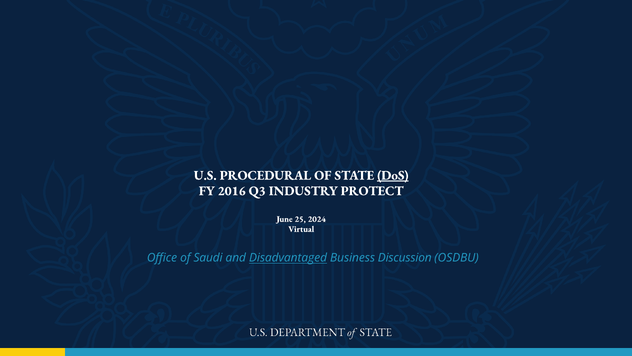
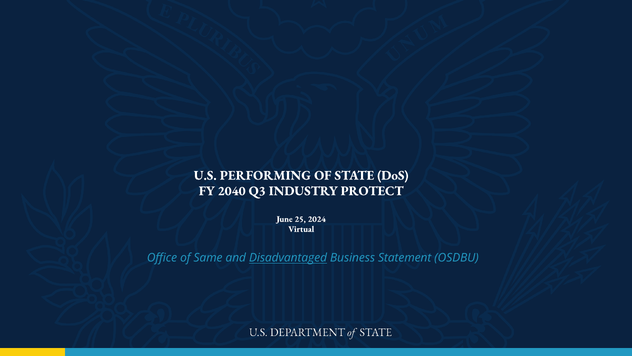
PROCEDURAL: PROCEDURAL -> PERFORMING
DoS underline: present -> none
2016: 2016 -> 2040
Saudi: Saudi -> Same
Discussion: Discussion -> Statement
